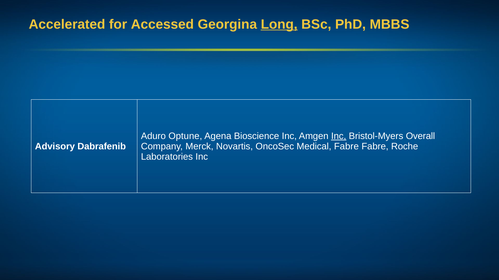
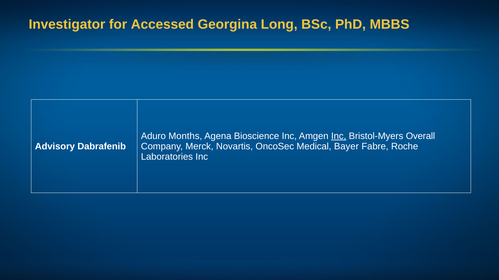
Accelerated: Accelerated -> Investigator
Long underline: present -> none
Optune: Optune -> Months
Medical Fabre: Fabre -> Bayer
